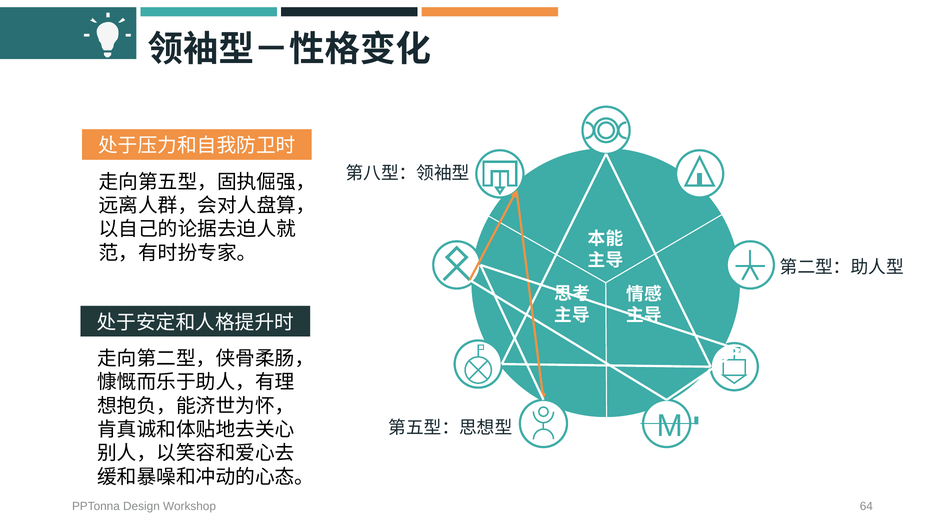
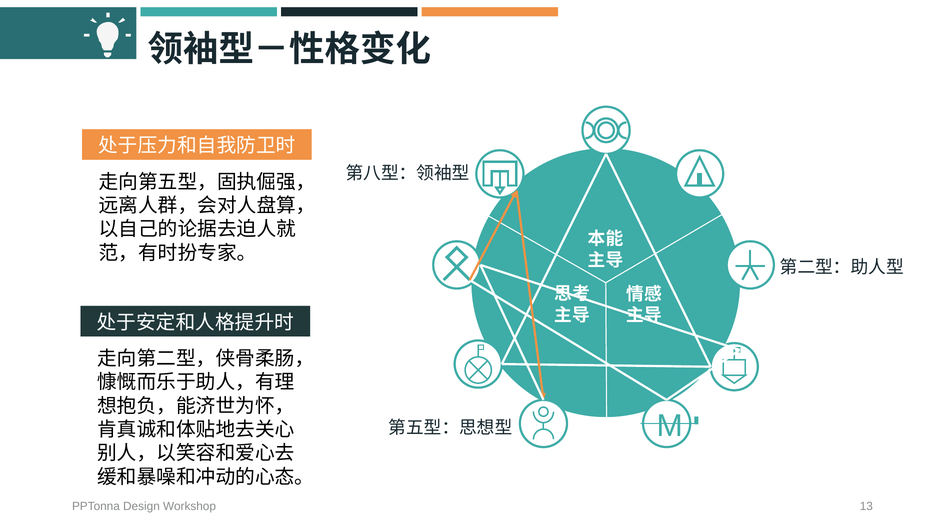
64: 64 -> 13
